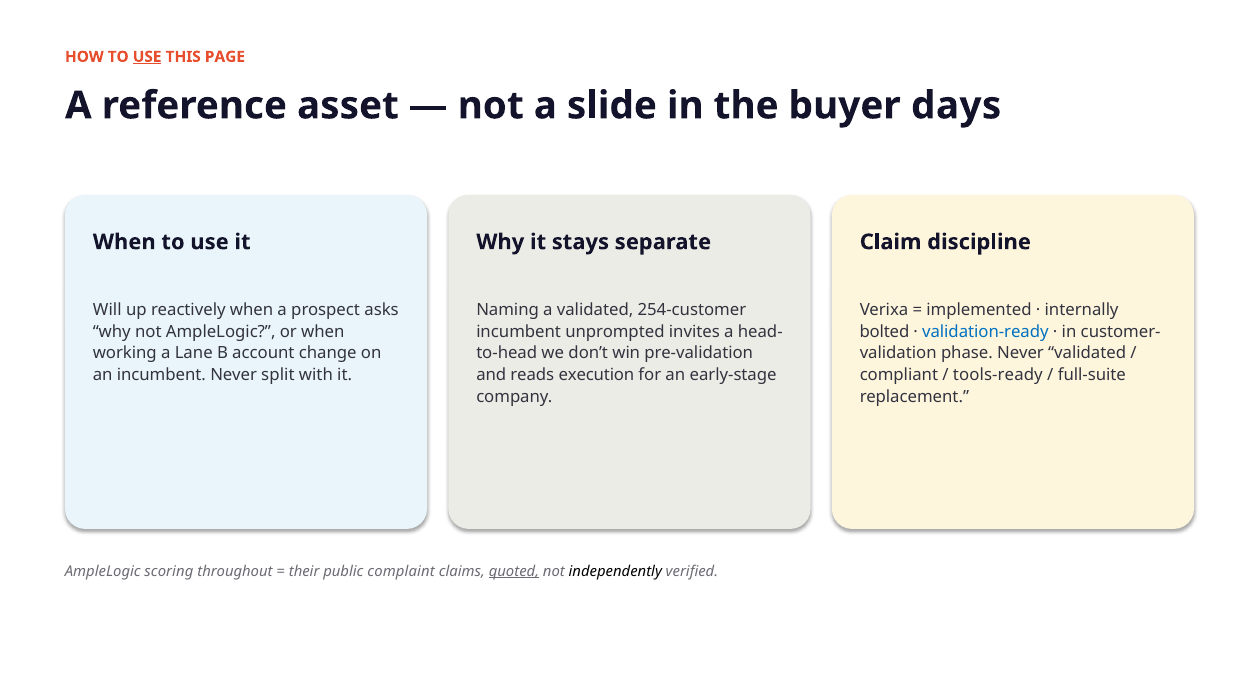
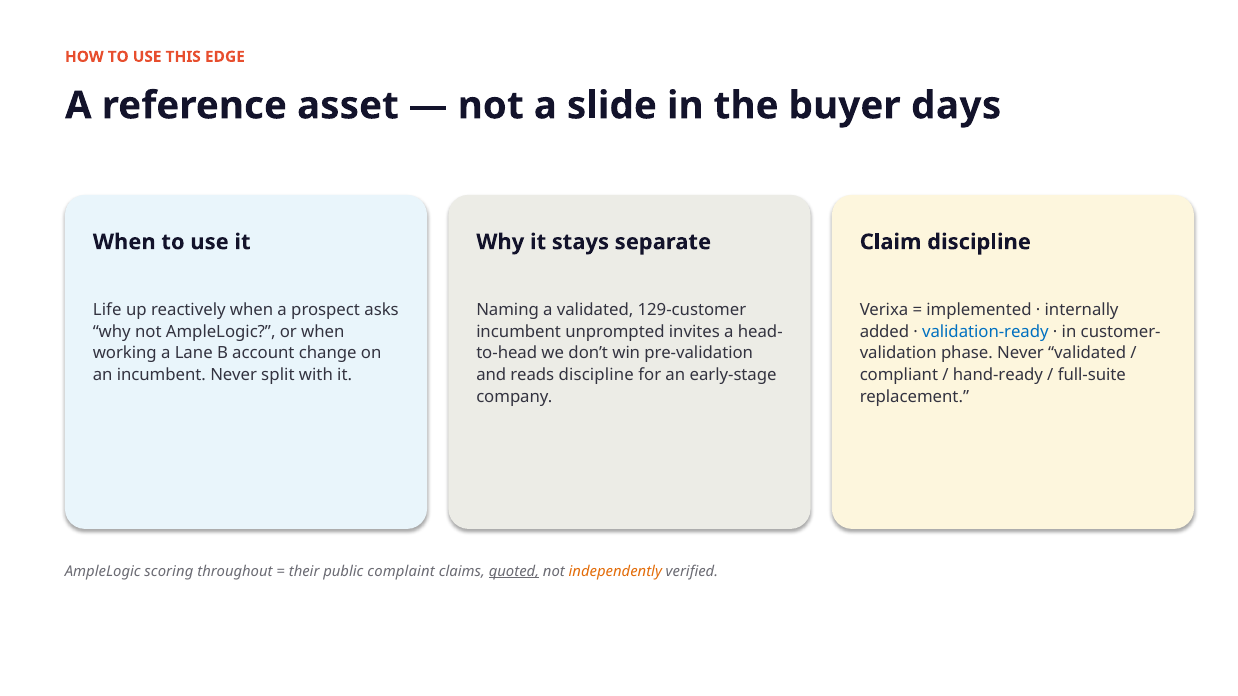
USE at (147, 57) underline: present -> none
PAGE: PAGE -> EDGE
Will: Will -> Life
254-customer: 254-customer -> 129-customer
bolted: bolted -> added
reads execution: execution -> discipline
tools-ready: tools-ready -> hand-ready
independently colour: black -> orange
